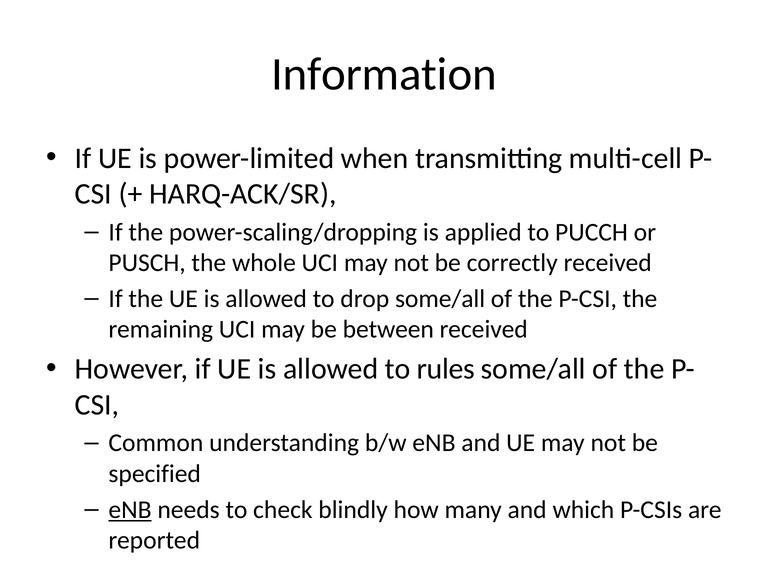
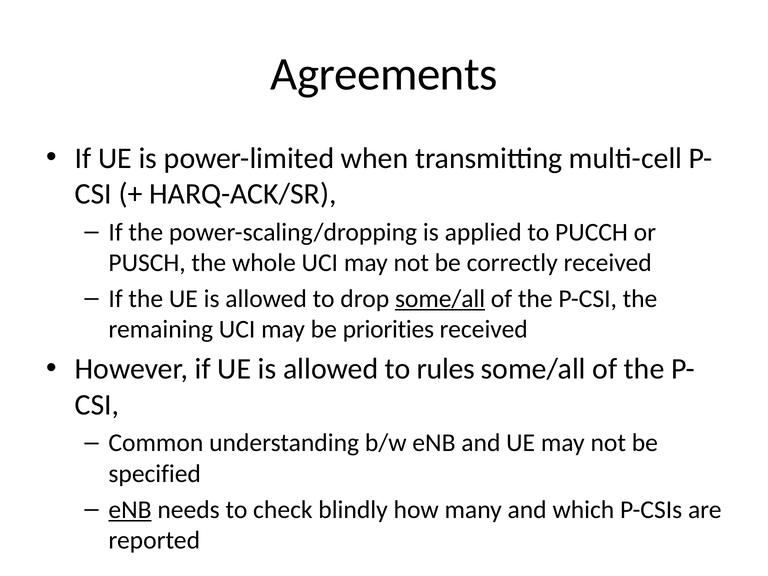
Information: Information -> Agreements
some/all at (440, 299) underline: none -> present
between: between -> priorities
